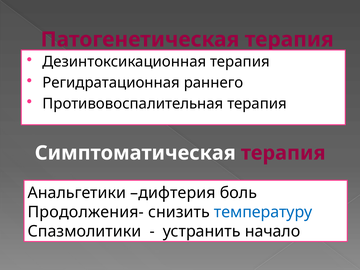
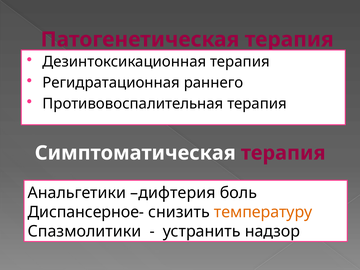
Продолжения-: Продолжения- -> Диспансерное-
температуру colour: blue -> orange
начало: начало -> надзор
